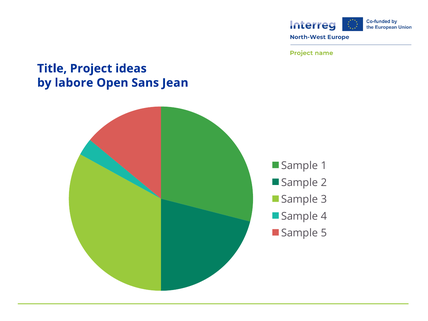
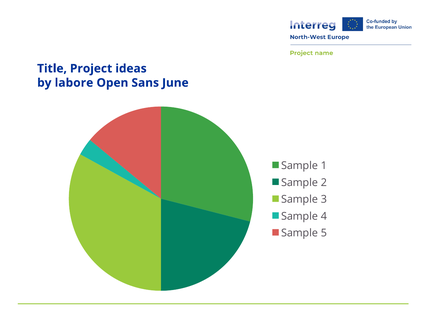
Jean: Jean -> June
